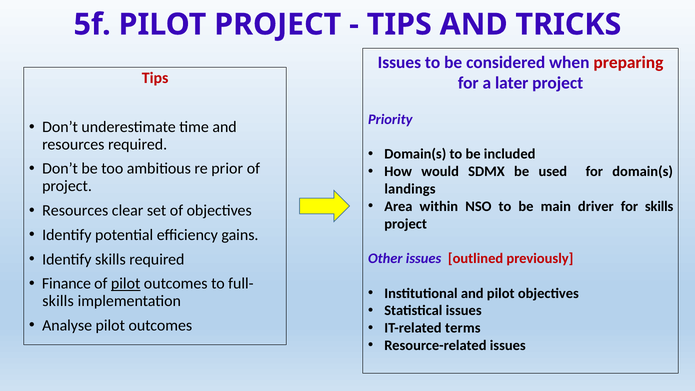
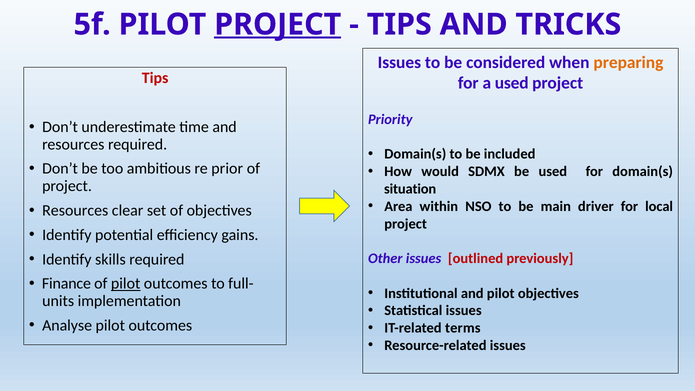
PROJECT at (278, 24) underline: none -> present
preparing colour: red -> orange
a later: later -> used
landings: landings -> situation
for skills: skills -> local
skills at (58, 301): skills -> units
